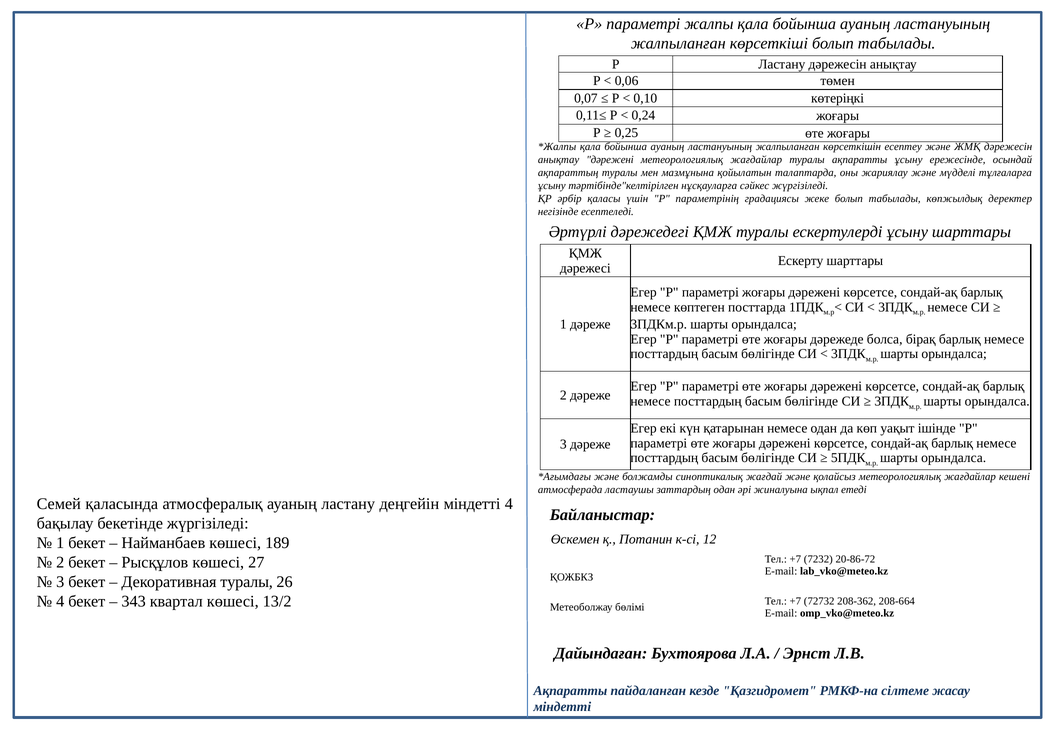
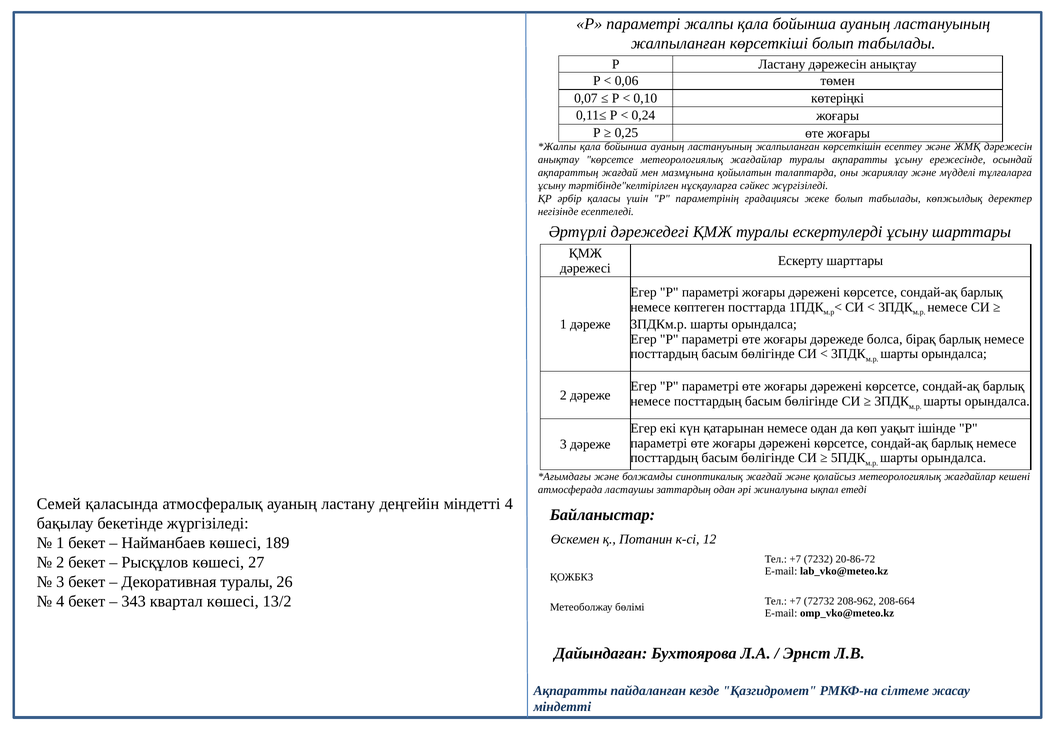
анықтау дәрежені: дәрежені -> көрсетсе
ақпараттың туралы: туралы -> жағдай
208-362: 208-362 -> 208-962
